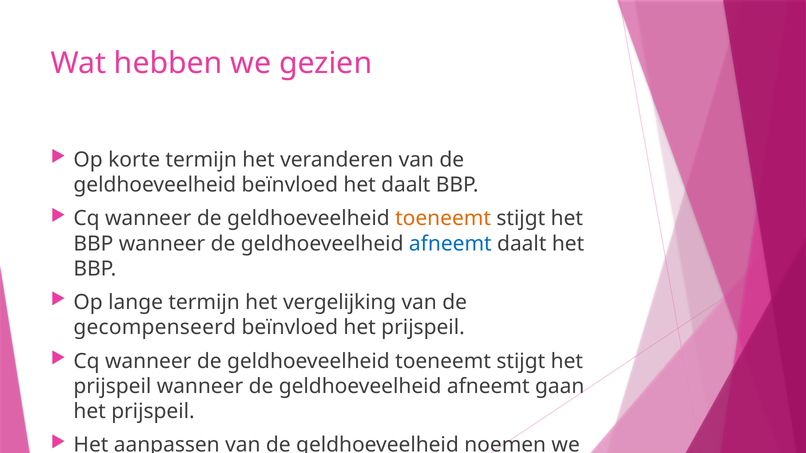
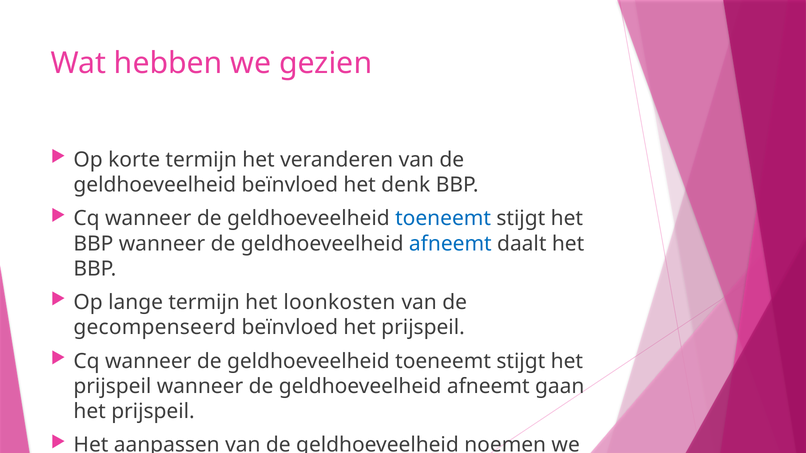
het daalt: daalt -> denk
toeneemt at (443, 219) colour: orange -> blue
vergelijking: vergelijking -> loonkosten
